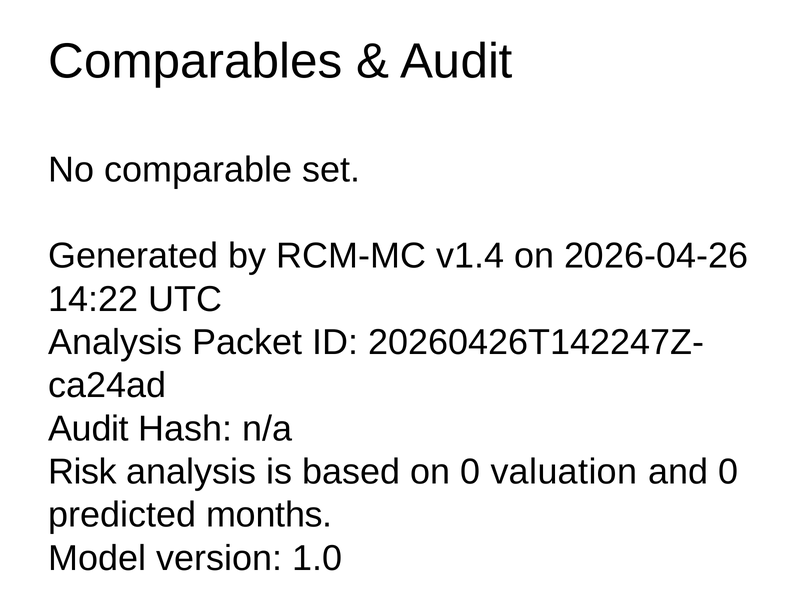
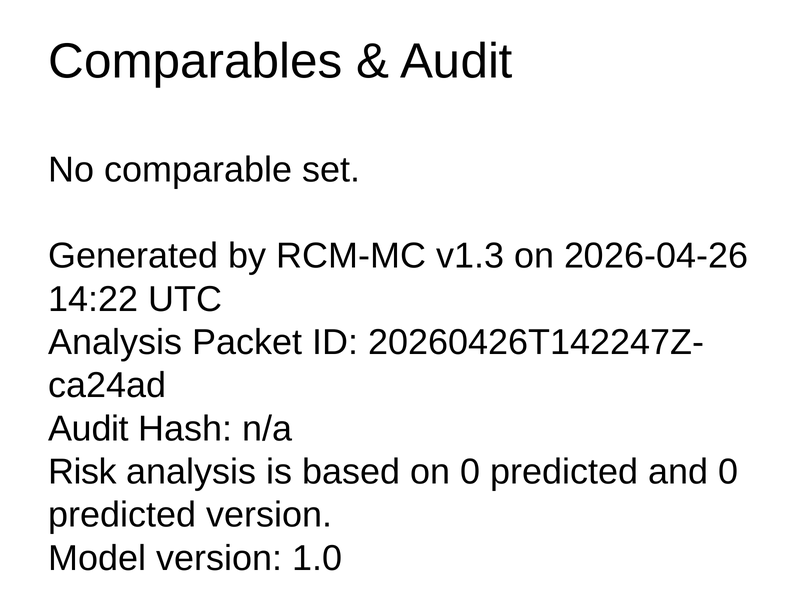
v1.4: v1.4 -> v1.3
on 0 valuation: valuation -> predicted
predicted months: months -> version
